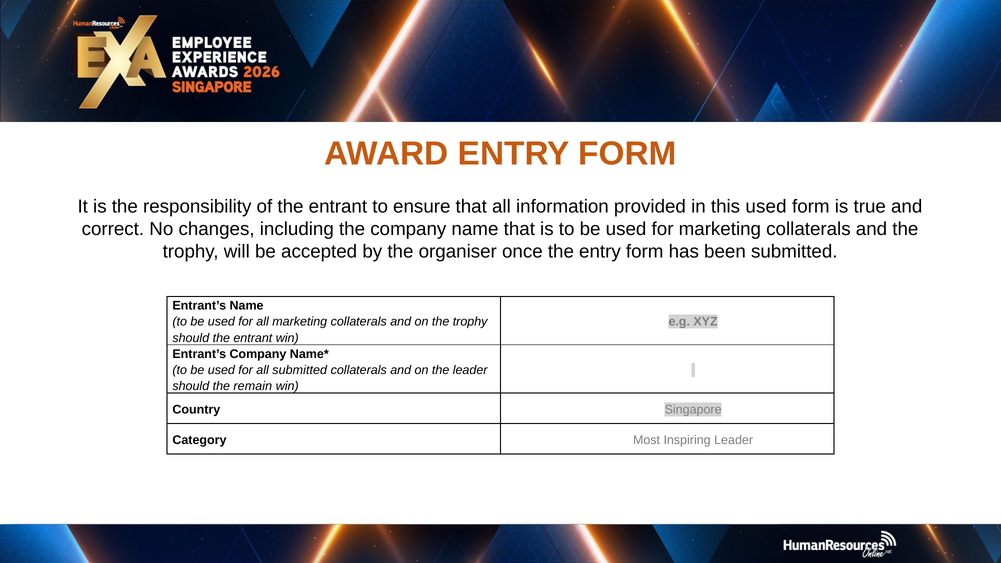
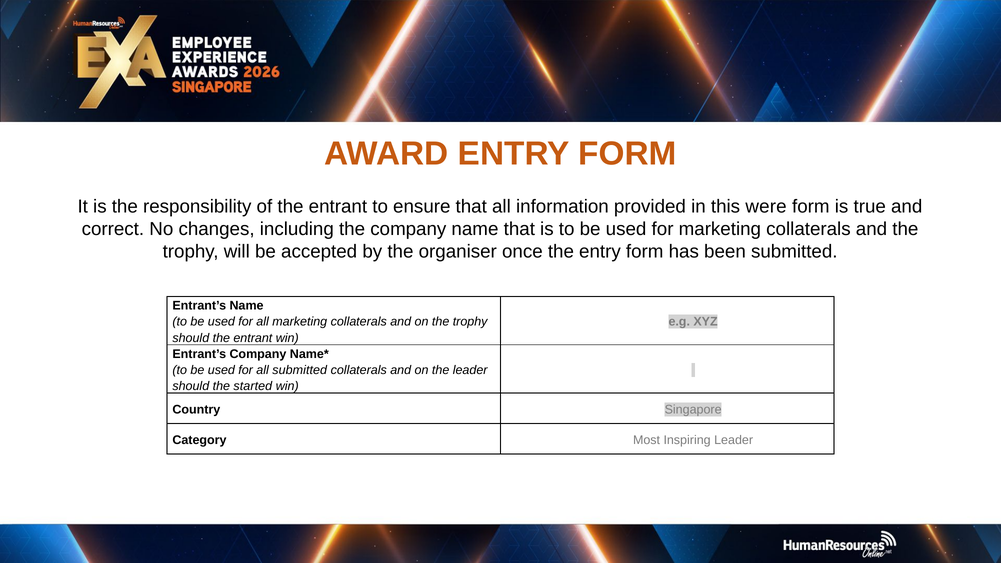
this used: used -> were
remain: remain -> started
